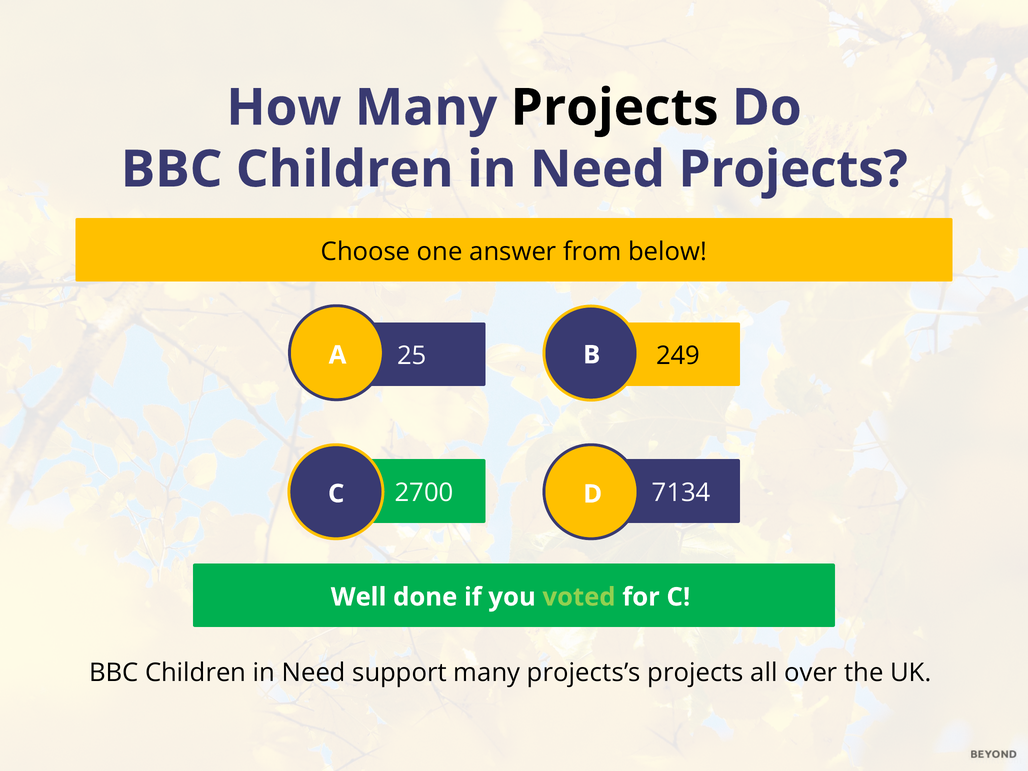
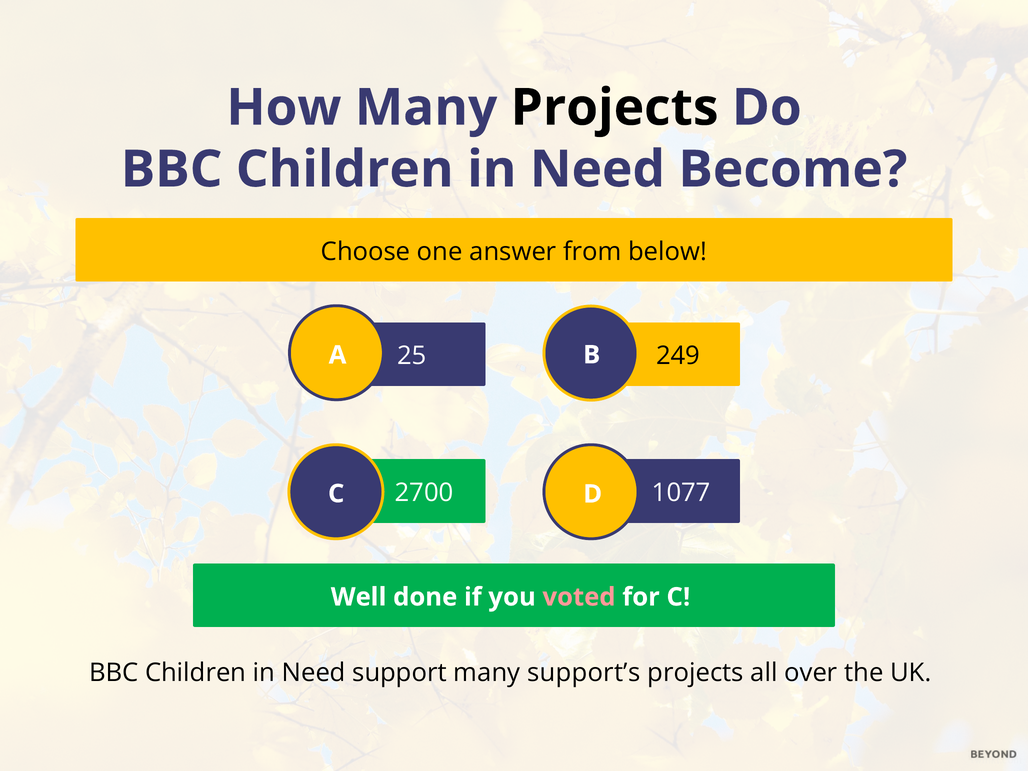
Need Projects: Projects -> Become
7134: 7134 -> 1077
voted colour: light green -> pink
projects’s: projects’s -> support’s
